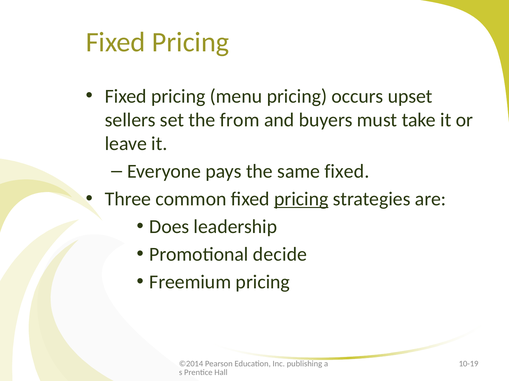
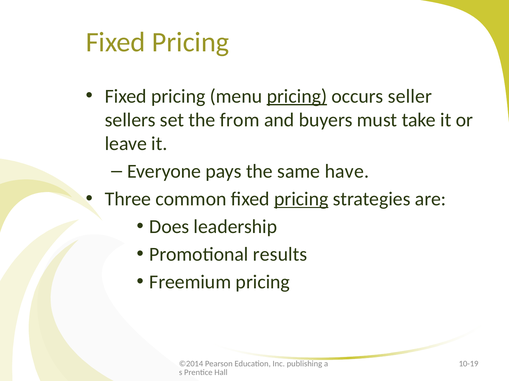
pricing at (297, 96) underline: none -> present
upset: upset -> seller
same fixed: fixed -> have
decide: decide -> results
